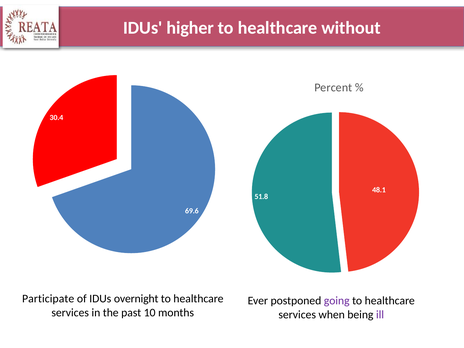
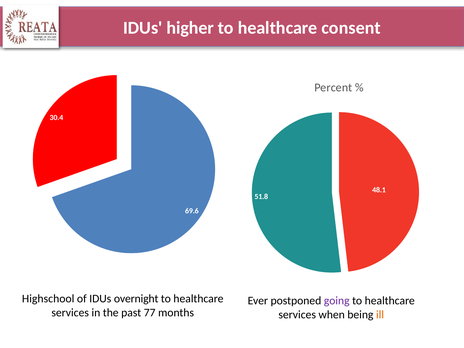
without: without -> consent
Participate: Participate -> Highschool
10: 10 -> 77
ill colour: purple -> orange
